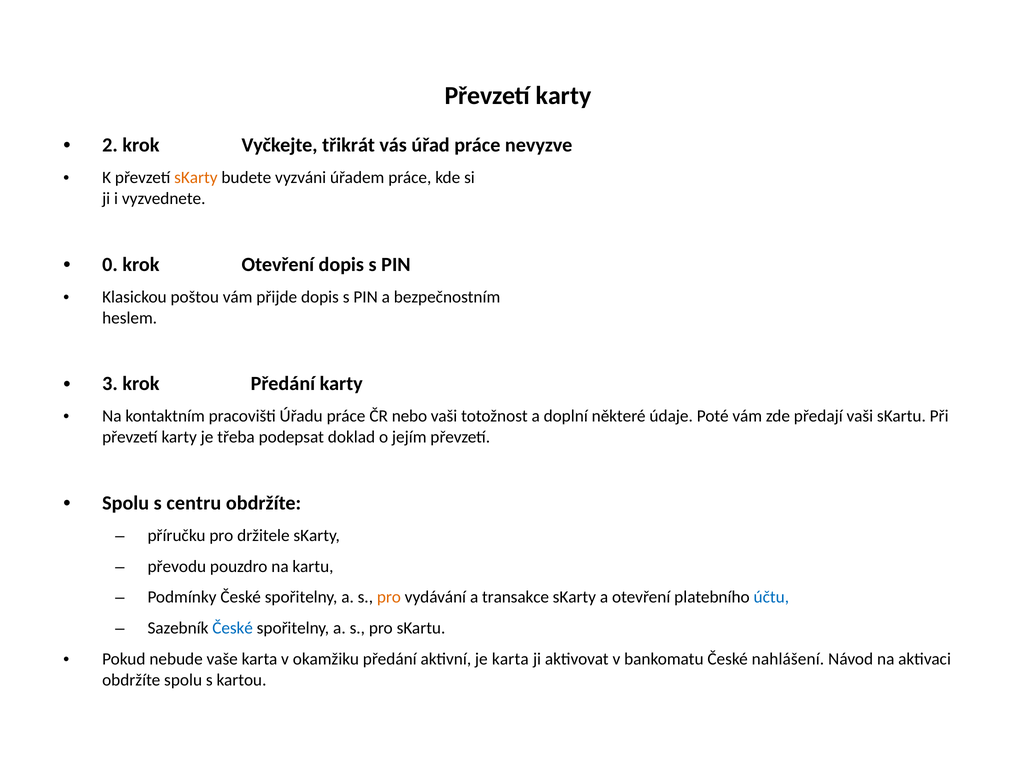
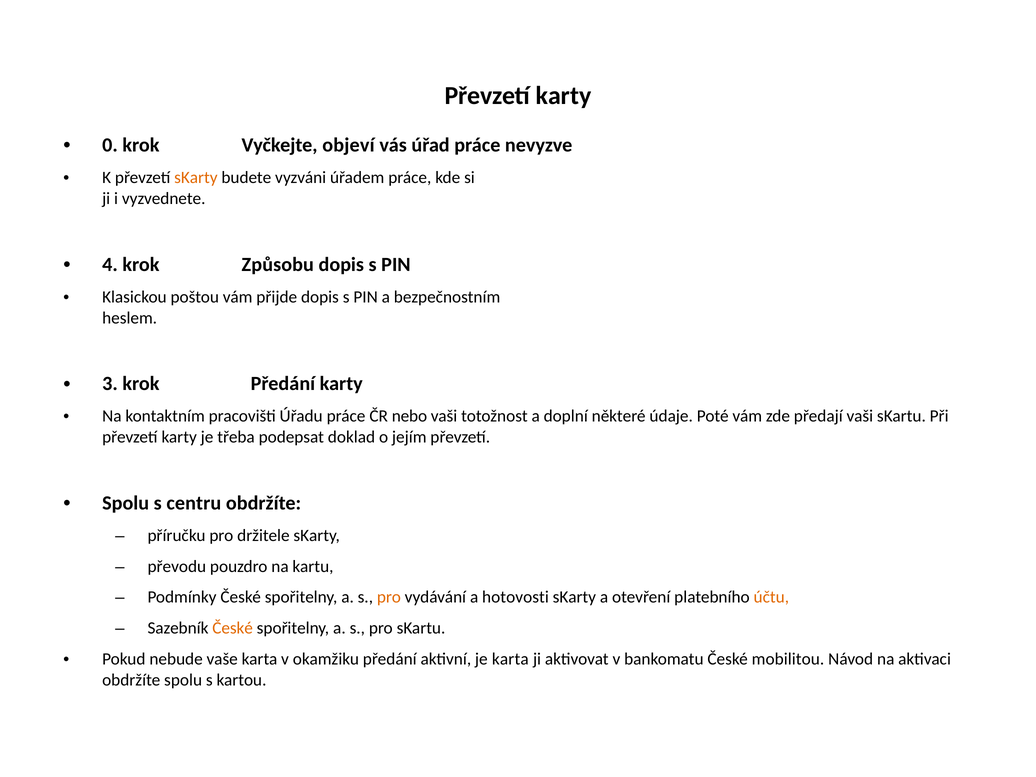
2: 2 -> 0
třikrát: třikrát -> objeví
0: 0 -> 4
krok Otevření: Otevření -> Způsobu
transakce: transakce -> hotovosti
účtu colour: blue -> orange
České at (233, 628) colour: blue -> orange
nahlášení: nahlášení -> mobilitou
